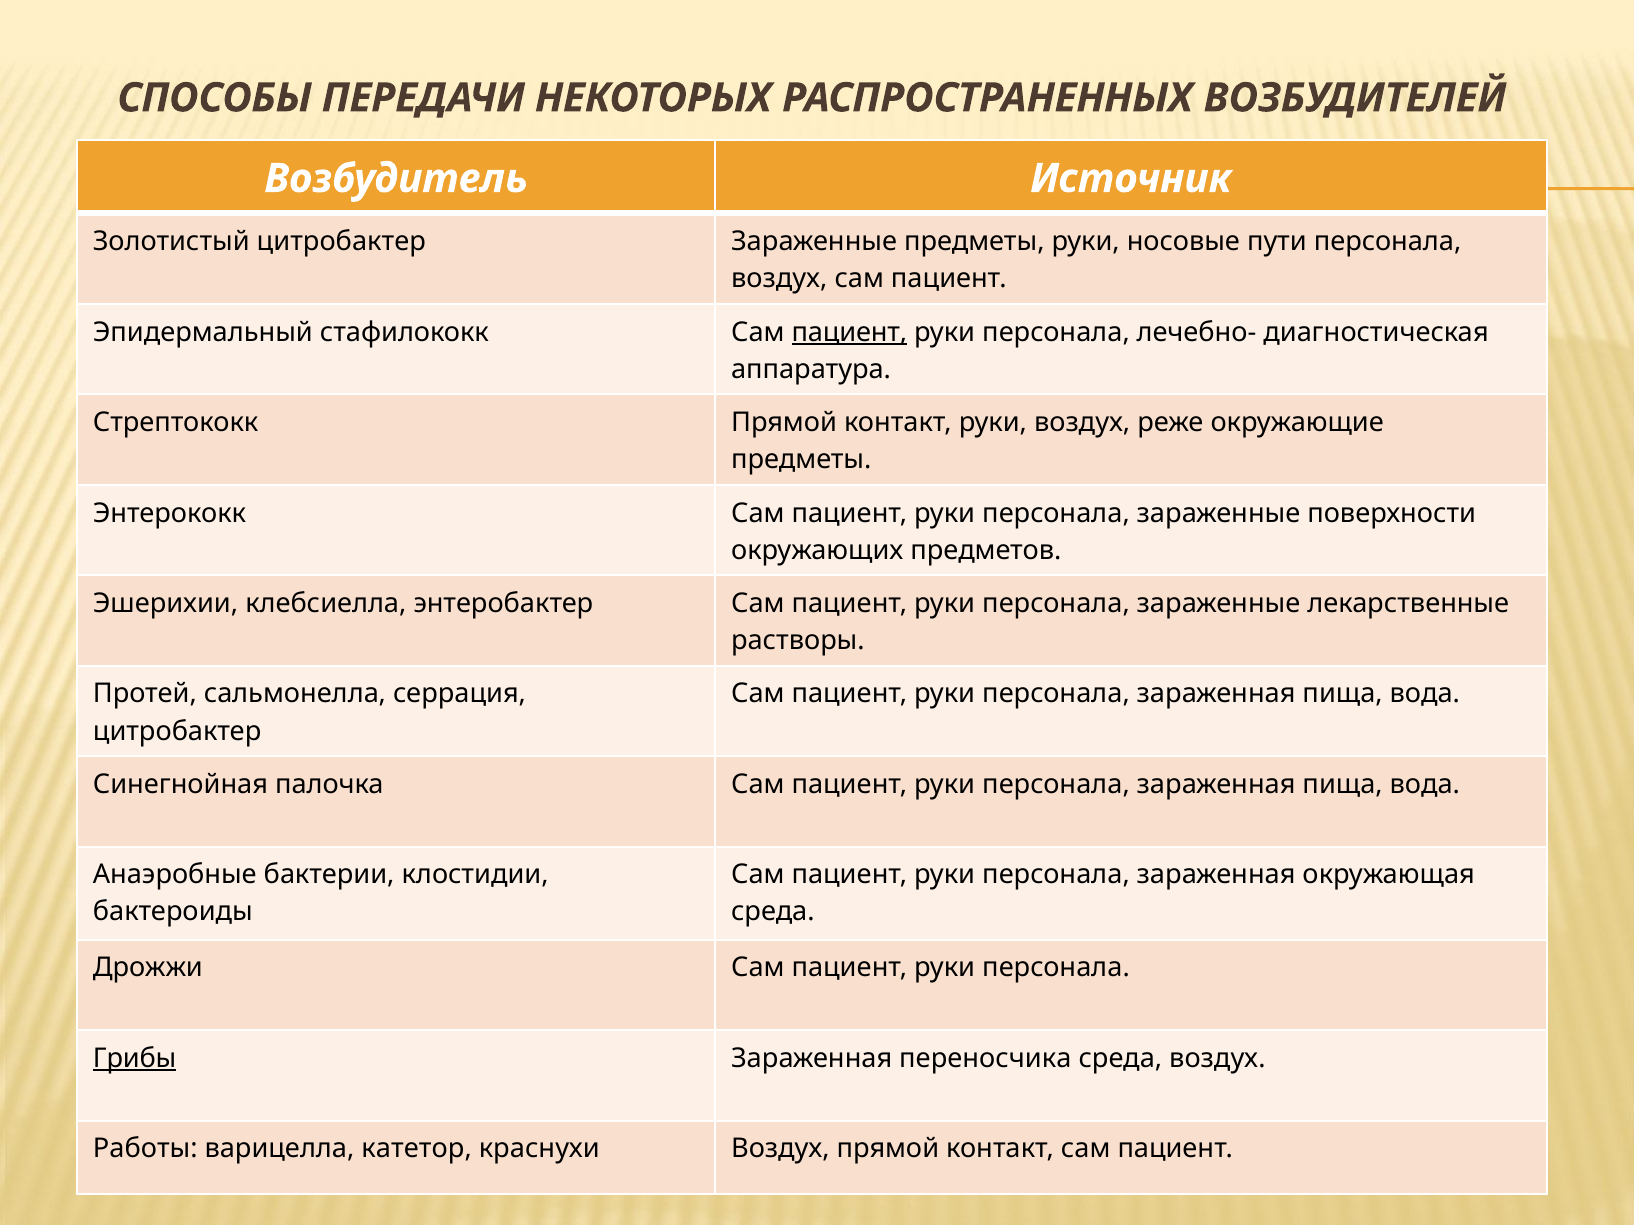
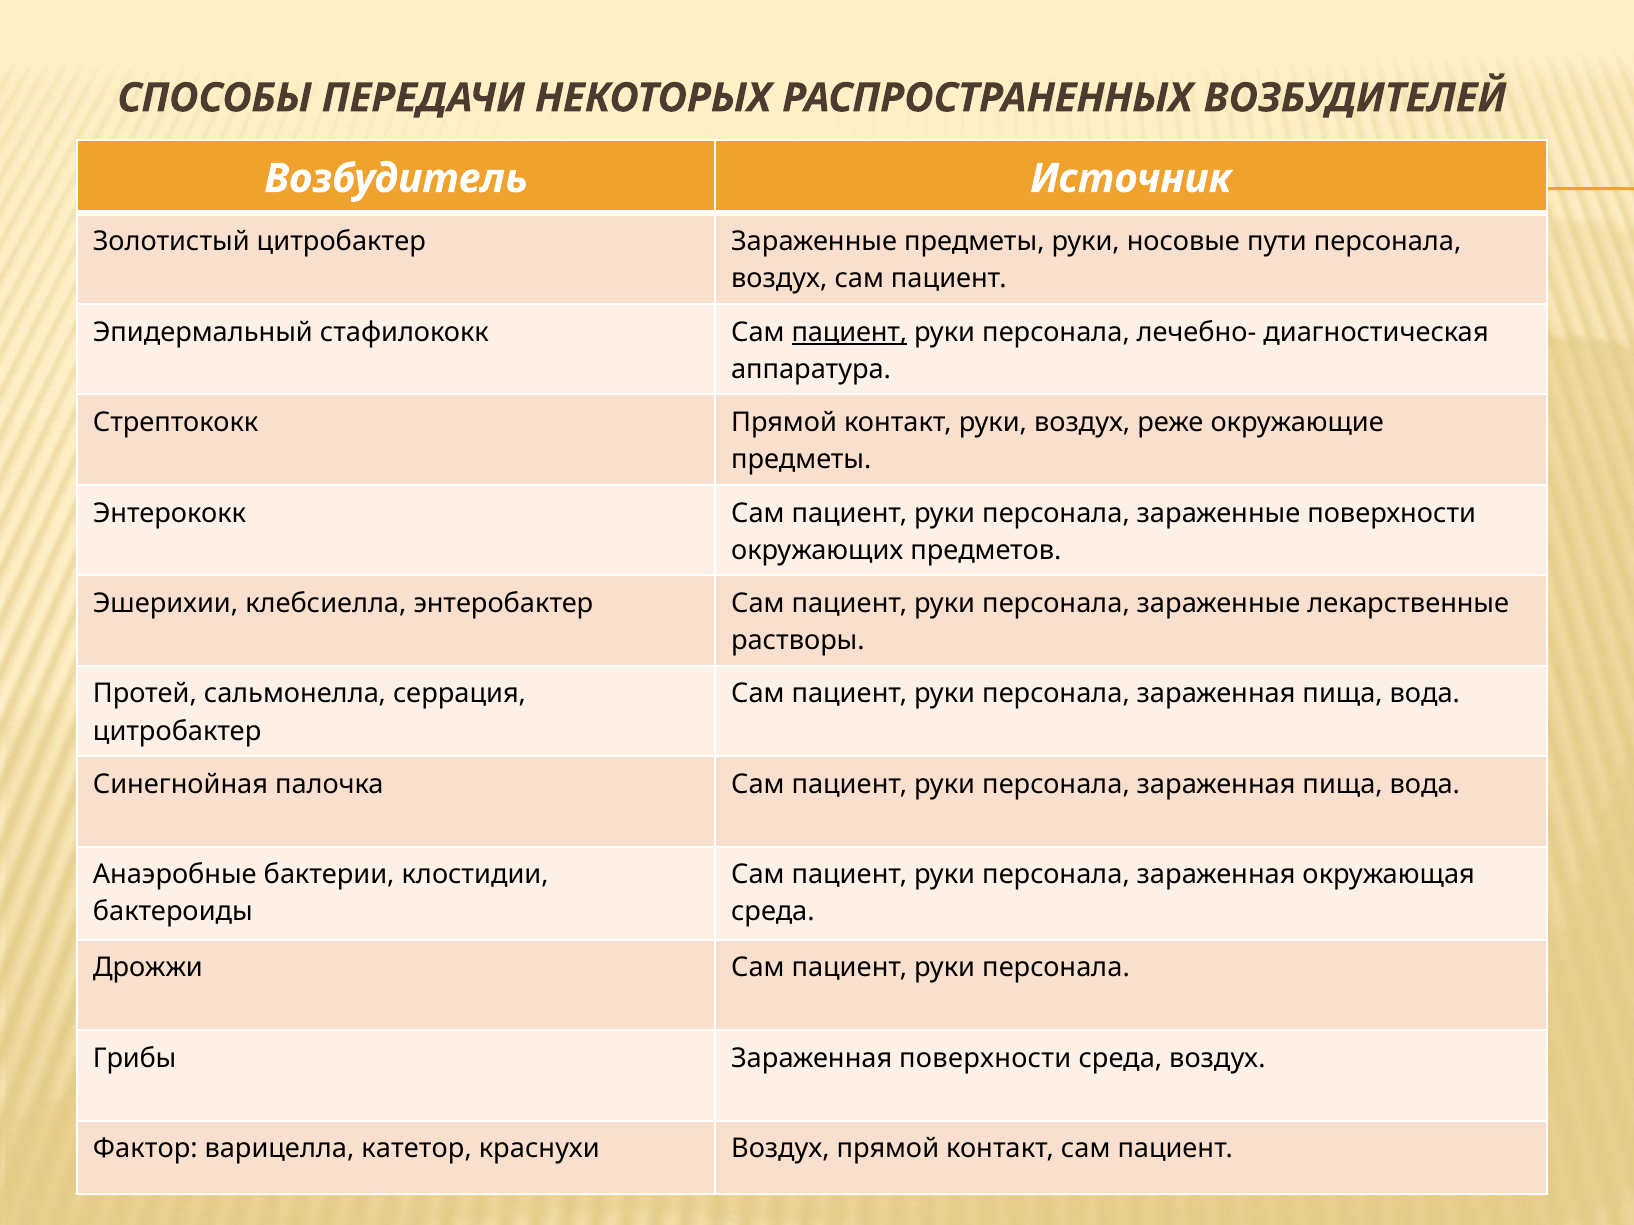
Грибы underline: present -> none
Зараженная переносчика: переносчика -> поверхности
Работы: Работы -> Фактор
